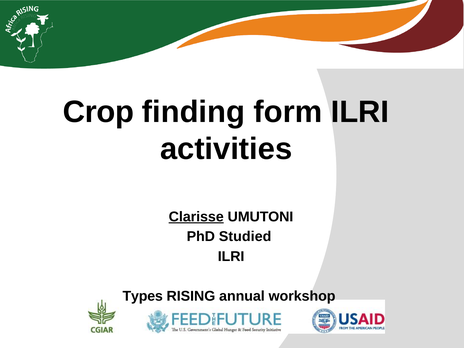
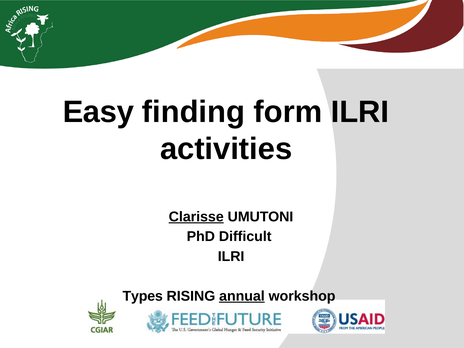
Crop: Crop -> Easy
Studied: Studied -> Difficult
annual underline: none -> present
